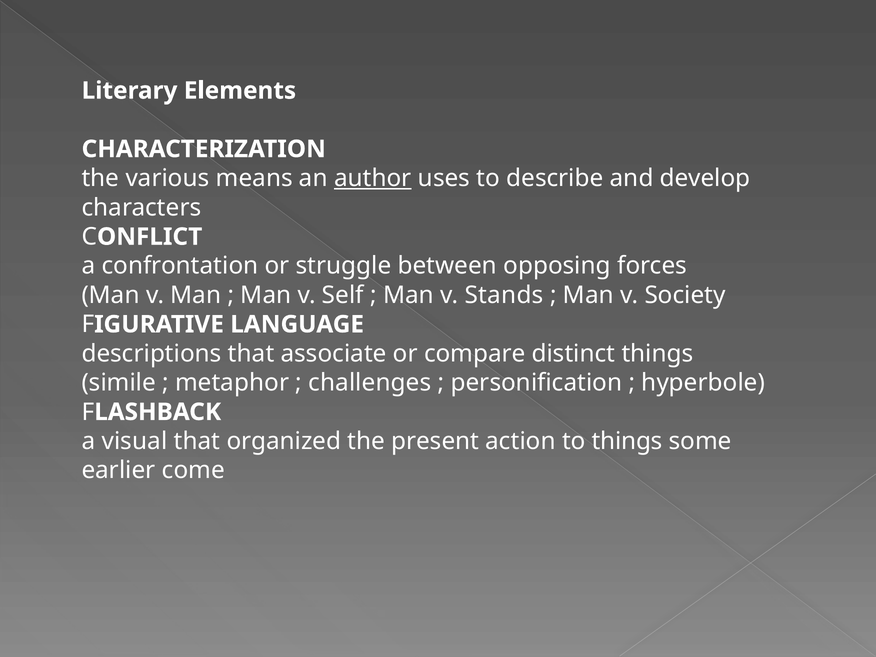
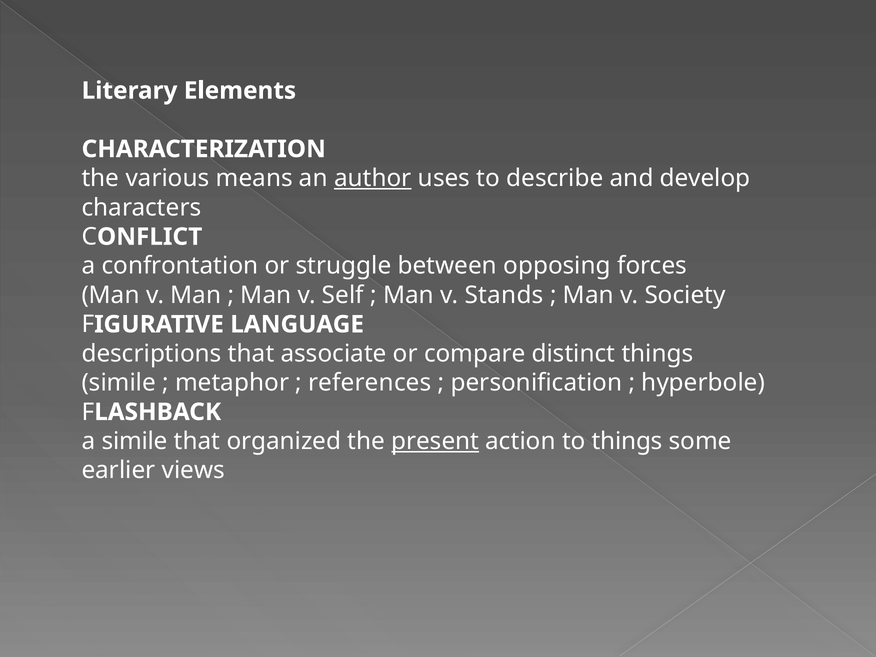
challenges: challenges -> references
a visual: visual -> simile
present underline: none -> present
come: come -> views
